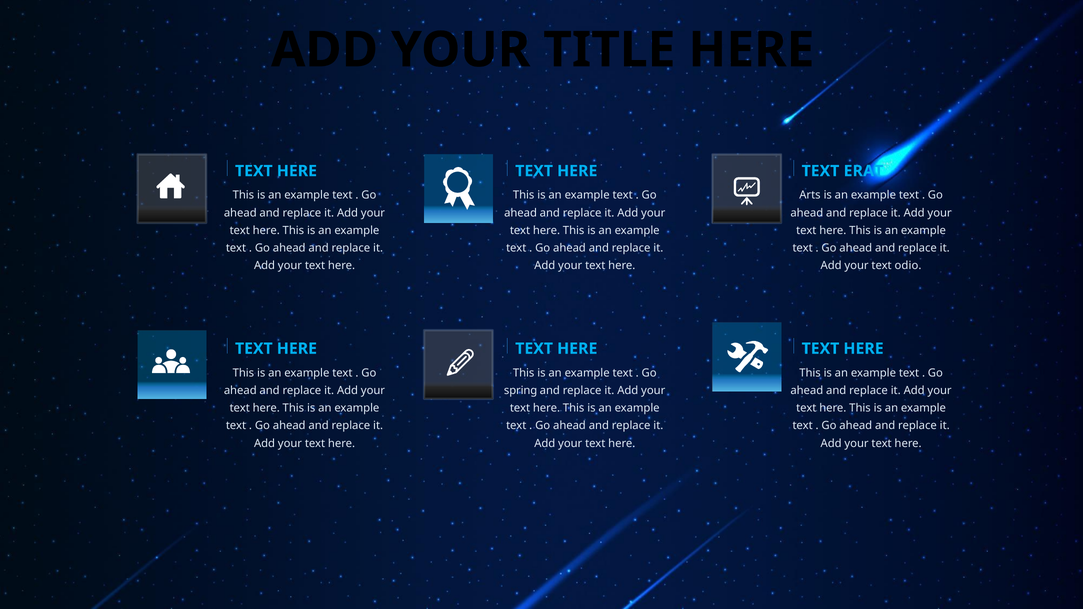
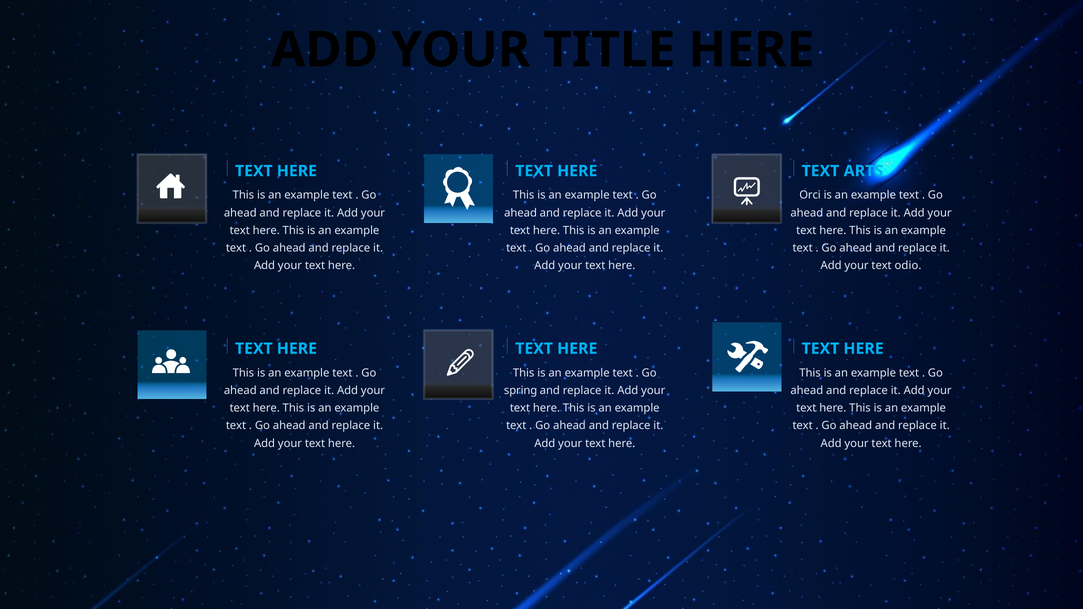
ERAT: ERAT -> ARTS
Arts: Arts -> Orci
